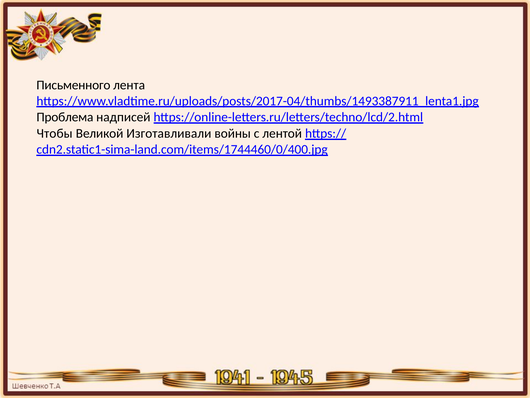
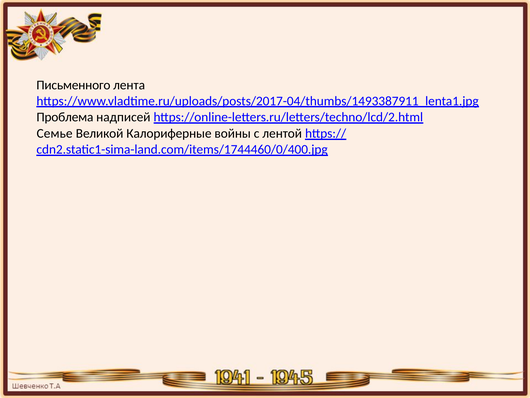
Чтобы: Чтобы -> Семье
Изготавливали: Изготавливали -> Калориферные
